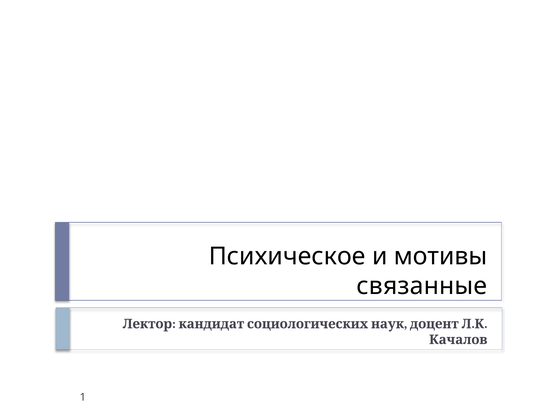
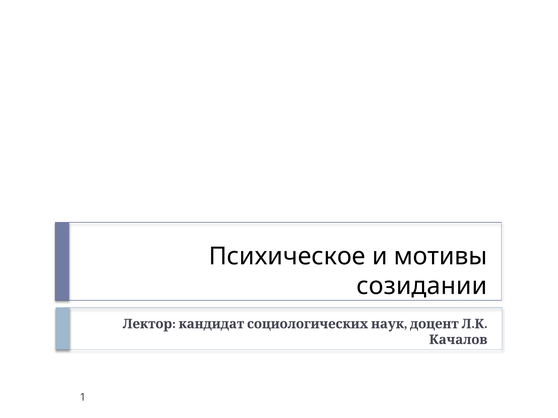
связанные: связанные -> созидании
